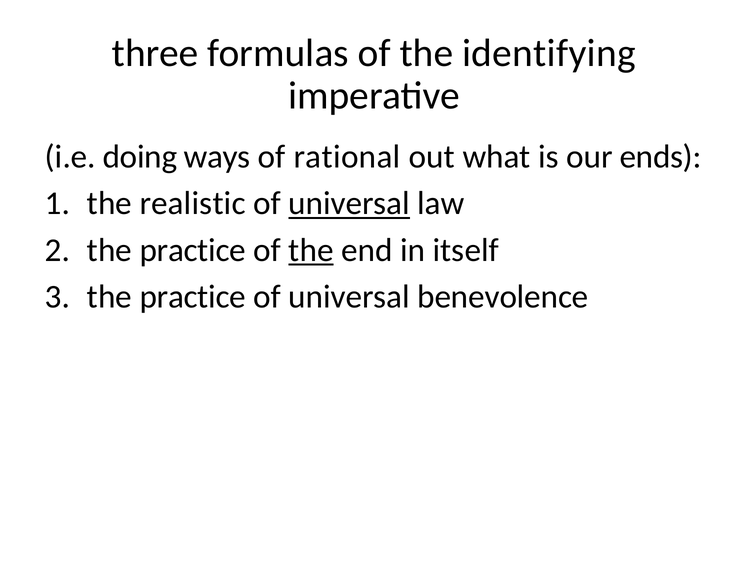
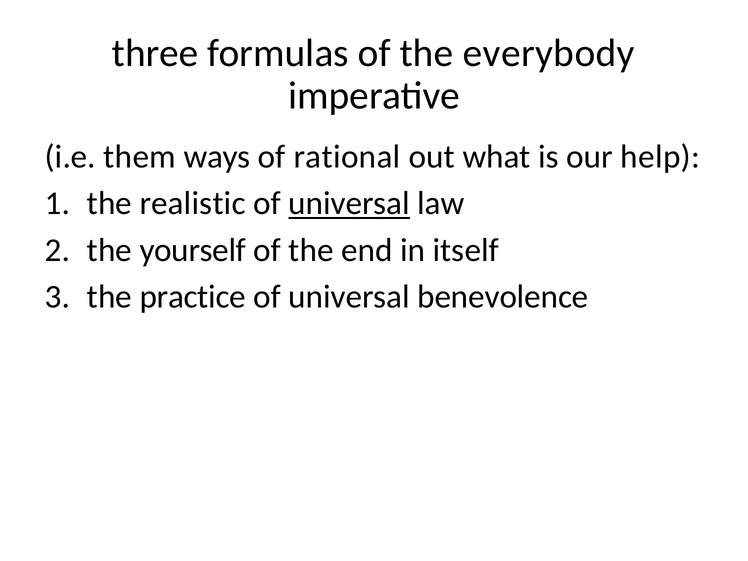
identifying: identifying -> everybody
doing: doing -> them
ends: ends -> help
practice at (193, 250): practice -> yourself
the at (311, 250) underline: present -> none
